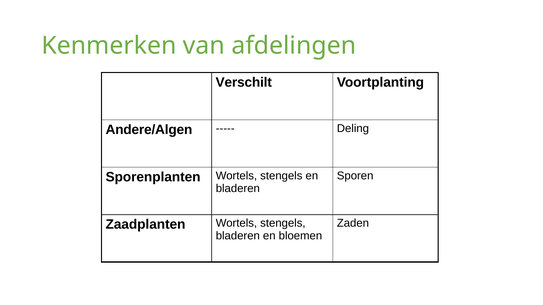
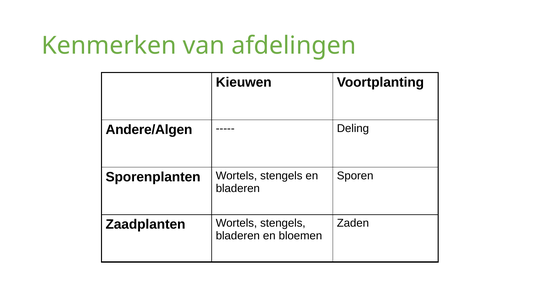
Verschilt: Verschilt -> Kieuwen
